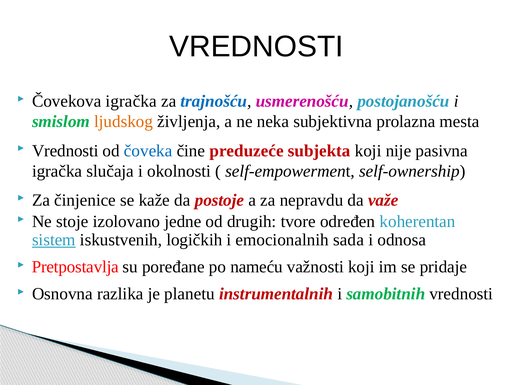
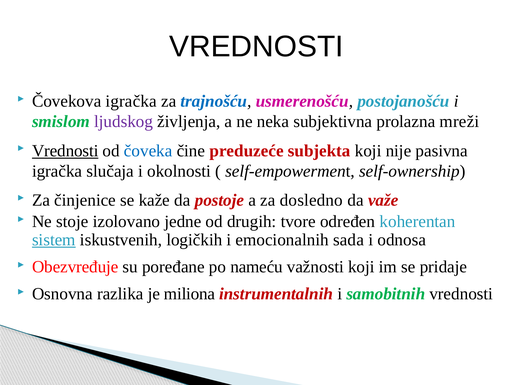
ljudskog colour: orange -> purple
mesta: mesta -> mreži
Vrednosti at (65, 151) underline: none -> present
nepravdu: nepravdu -> dosledno
Pretpostavlja: Pretpostavlja -> Obezvređuje
planetu: planetu -> miliona
